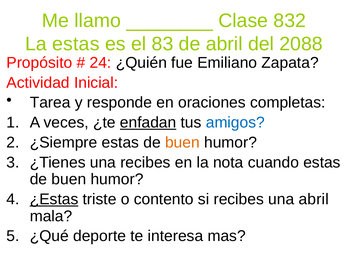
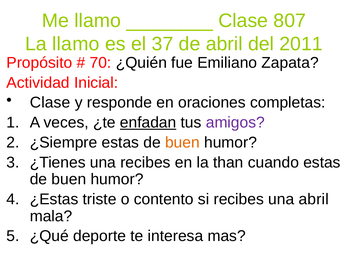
832: 832 -> 807
La estas: estas -> llamo
83: 83 -> 37
2088: 2088 -> 2011
24: 24 -> 70
Tarea at (50, 103): Tarea -> Clase
amigos colour: blue -> purple
nota: nota -> than
¿Estas underline: present -> none
